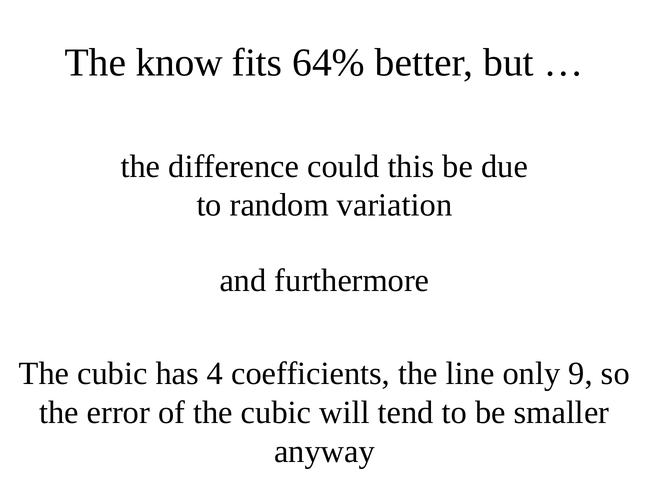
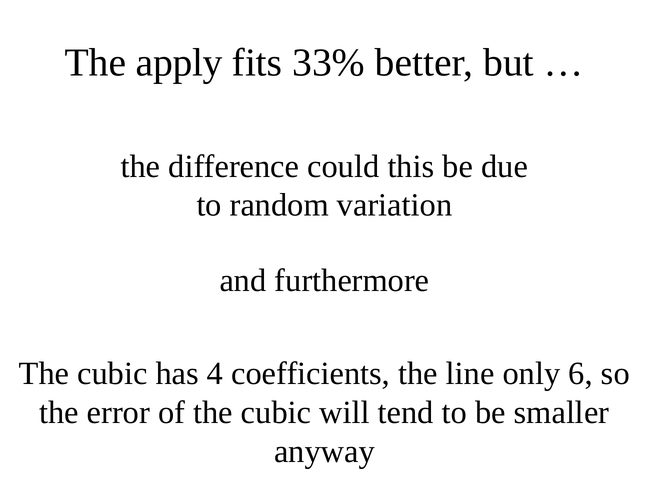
know: know -> apply
64%: 64% -> 33%
9: 9 -> 6
